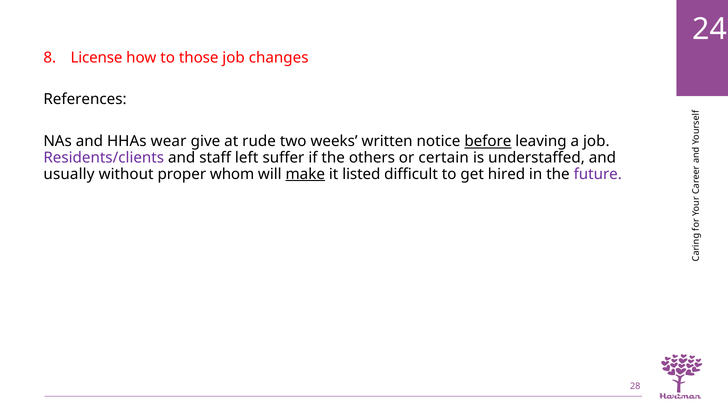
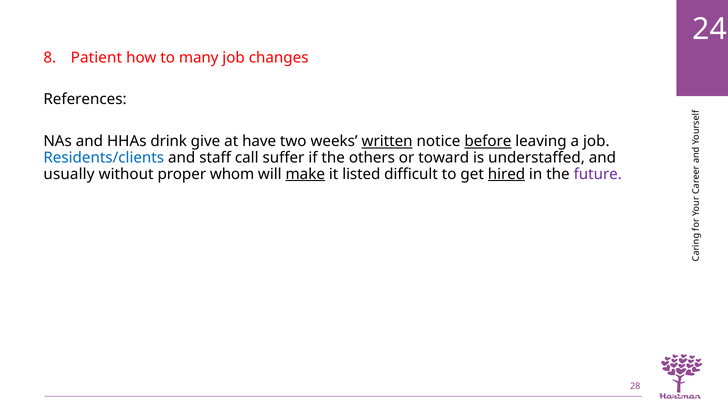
License: License -> Patient
those: those -> many
wear: wear -> drink
rude: rude -> have
written underline: none -> present
Residents/clients colour: purple -> blue
left: left -> call
certain: certain -> toward
hired underline: none -> present
